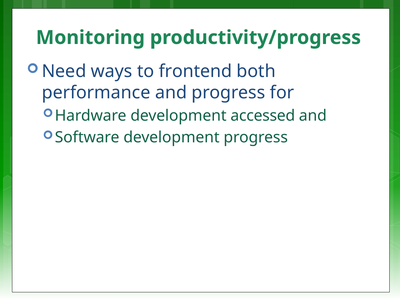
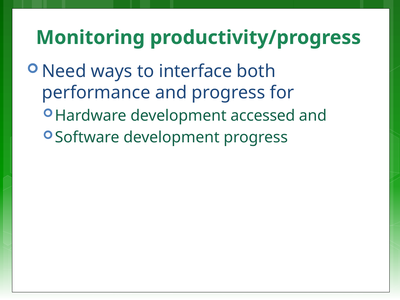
frontend: frontend -> interface
